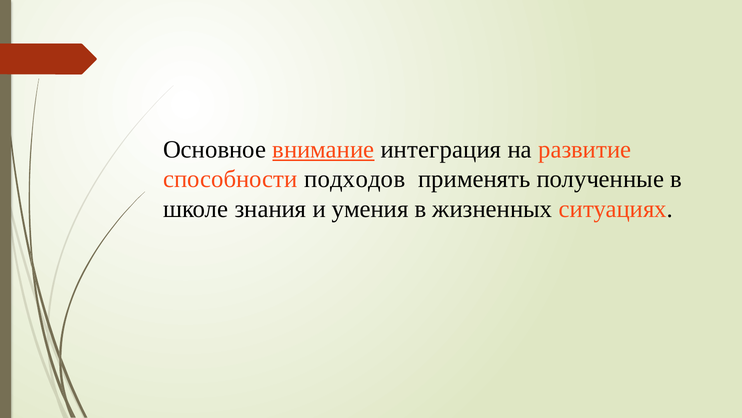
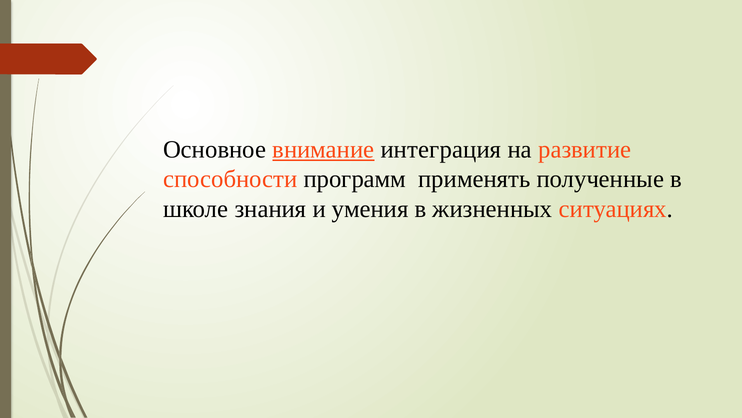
подходов: подходов -> программ
